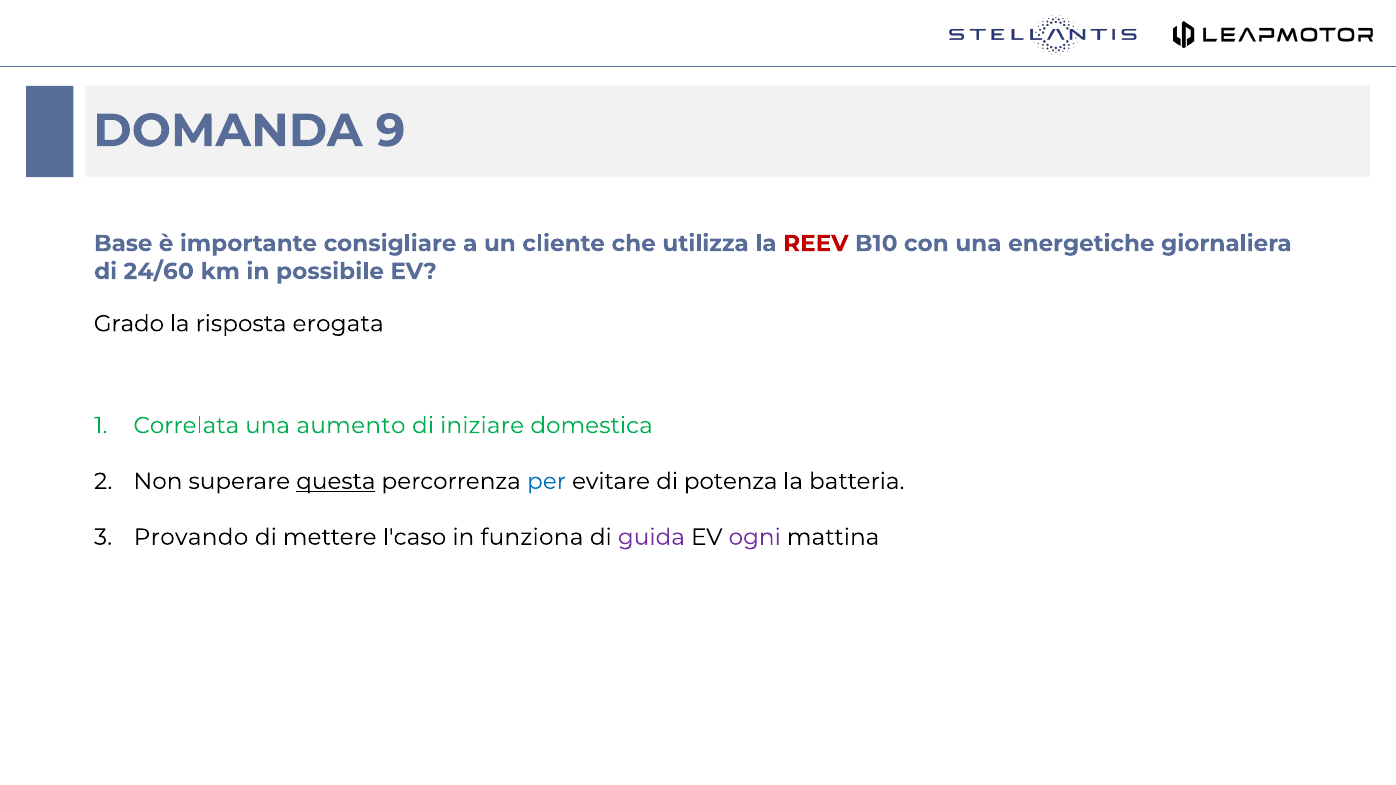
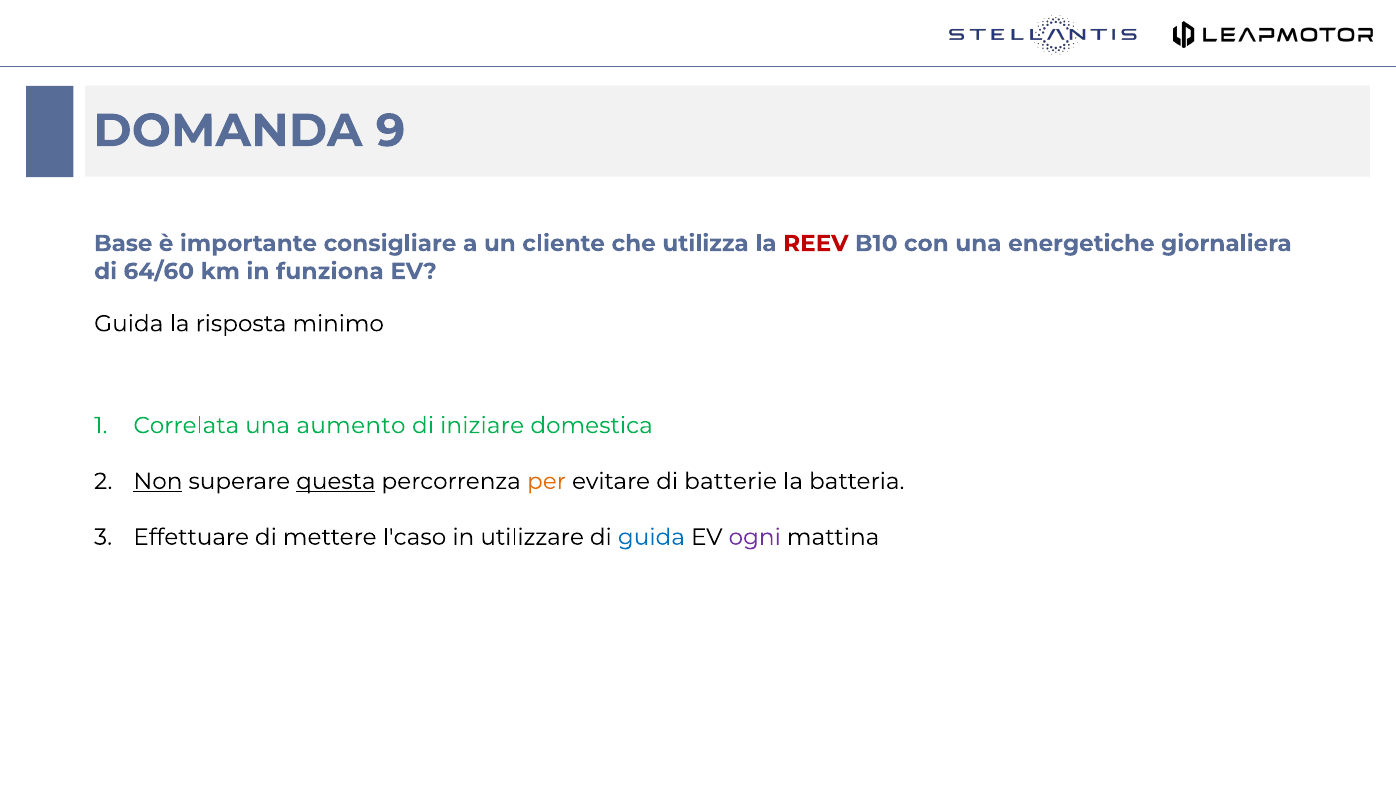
24/60: 24/60 -> 64/60
possibile: possibile -> funziona
Grado at (129, 324): Grado -> Guida
erogata: erogata -> minimo
Non underline: none -> present
per colour: blue -> orange
potenza: potenza -> batterie
Provando: Provando -> Effettuare
funziona: funziona -> utilizzare
guida at (651, 537) colour: purple -> blue
